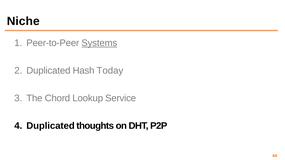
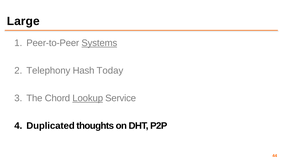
Niche: Niche -> Large
Duplicated at (48, 71): Duplicated -> Telephony
Lookup underline: none -> present
